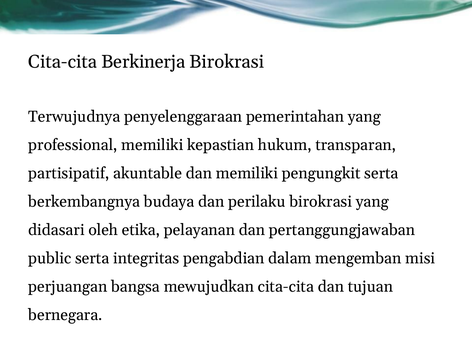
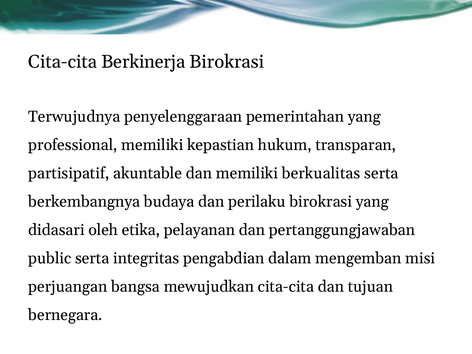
pengungkit: pengungkit -> berkualitas
